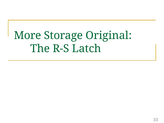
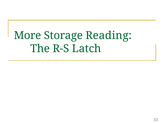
Original: Original -> Reading
